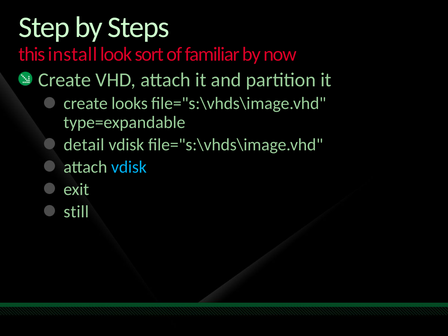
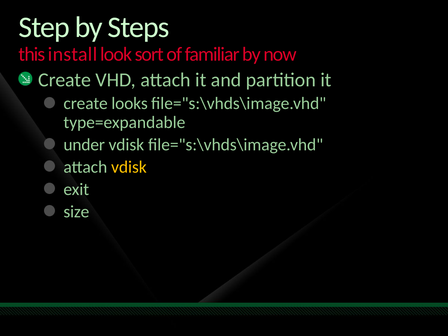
detail: detail -> under
vdisk at (129, 167) colour: light blue -> yellow
still: still -> size
